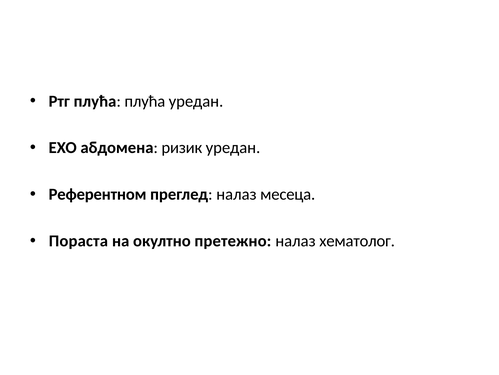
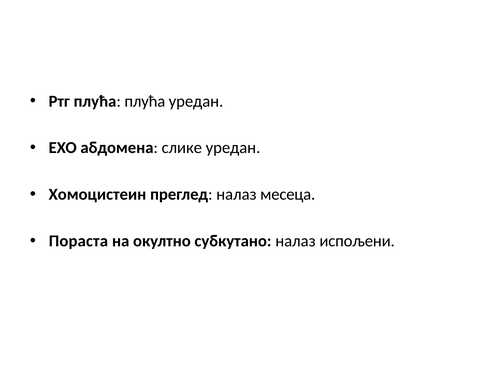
ризик: ризик -> слике
Референтном: Референтном -> Хомоцистеин
претежно: претежно -> субкутано
хематолог: хематолог -> испољени
